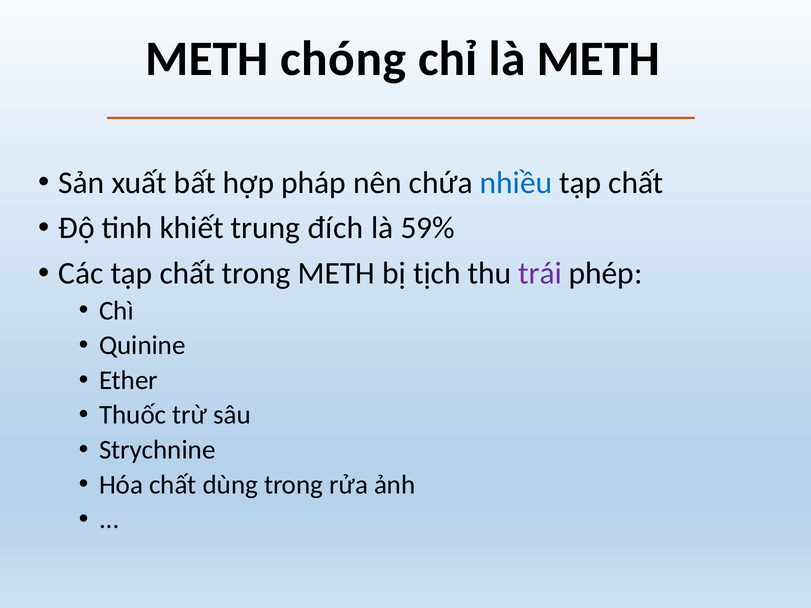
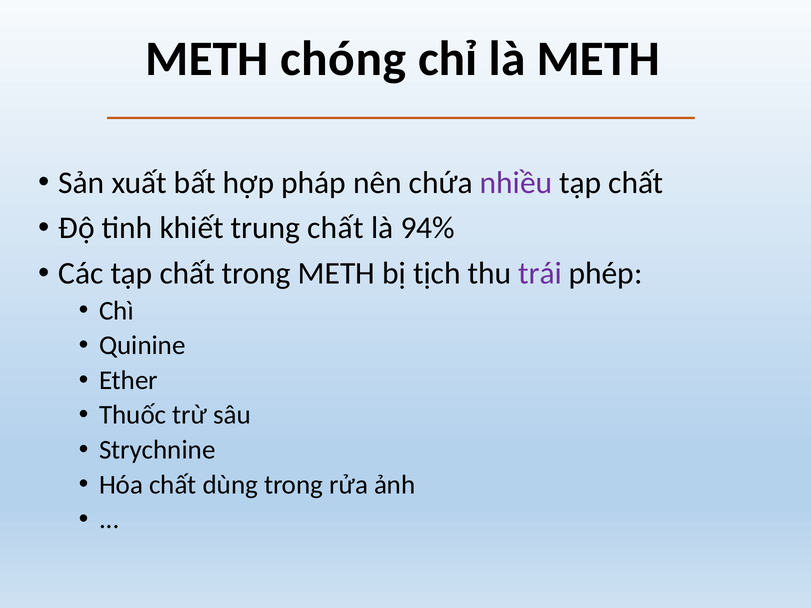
nhiều colour: blue -> purple
trung đích: đích -> chất
59%: 59% -> 94%
